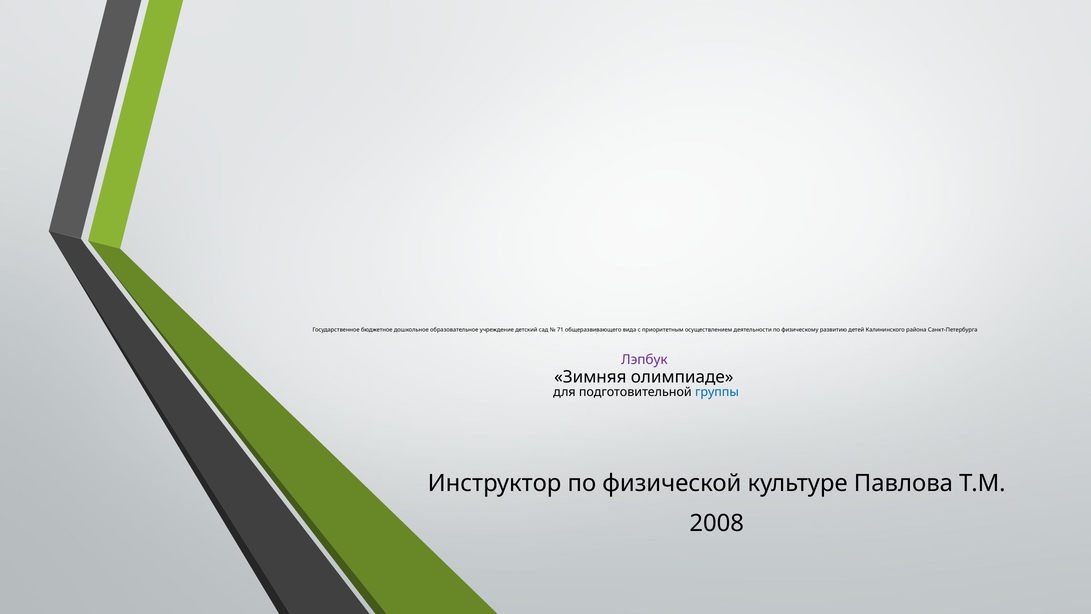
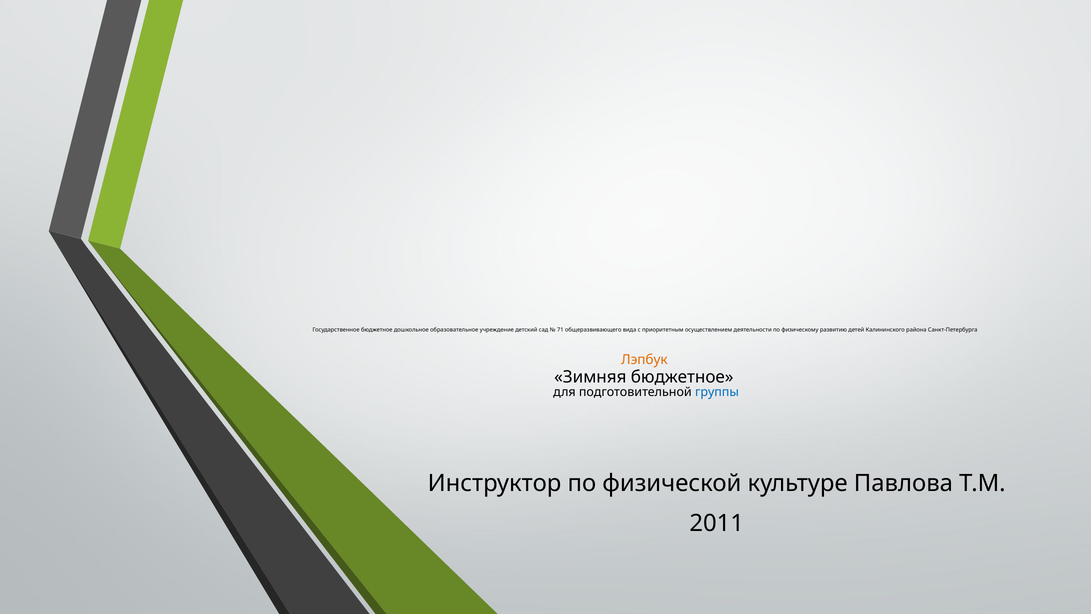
Лэпбук colour: purple -> orange
Зимняя олимпиаде: олимпиаде -> бюджетное
2008: 2008 -> 2011
